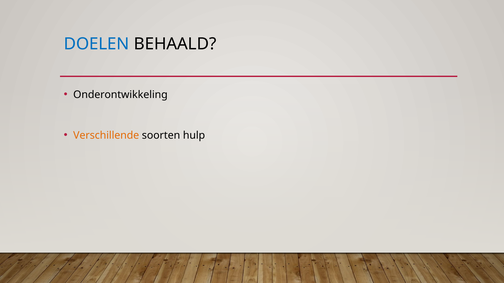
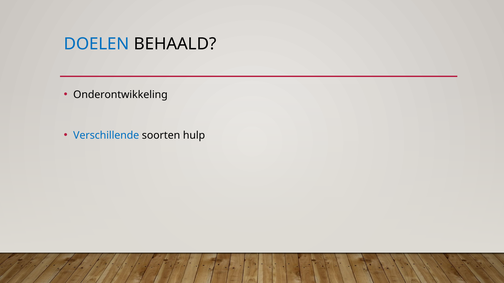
Verschillende colour: orange -> blue
